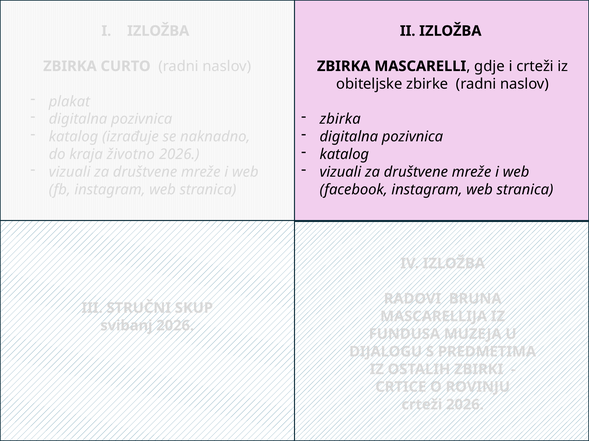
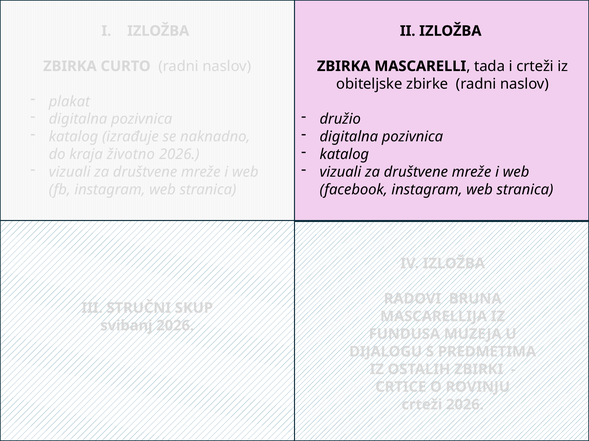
gdje: gdje -> tada
zbirka at (340, 119): zbirka -> družio
